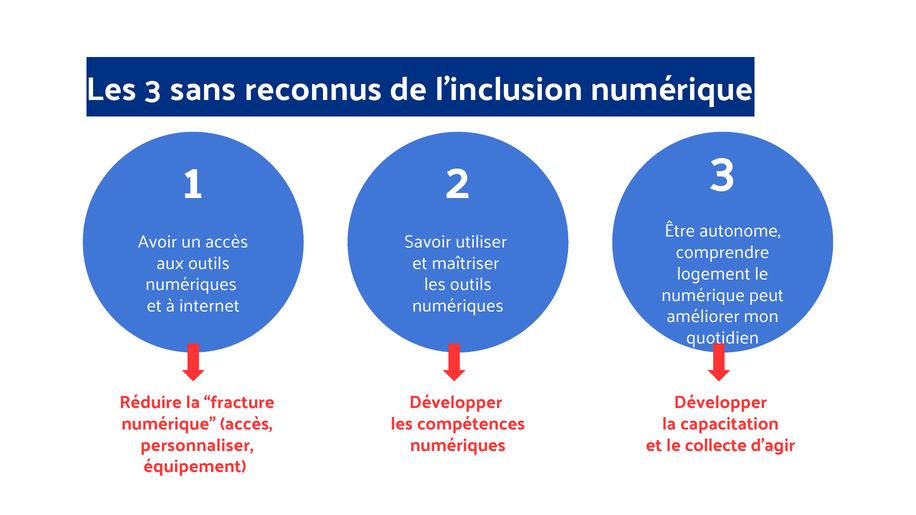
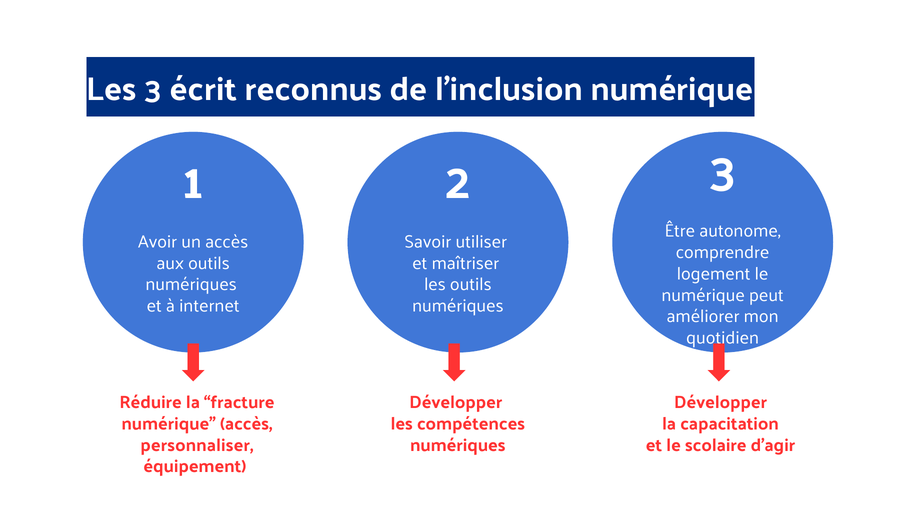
sans: sans -> écrit
collecte: collecte -> scolaire
